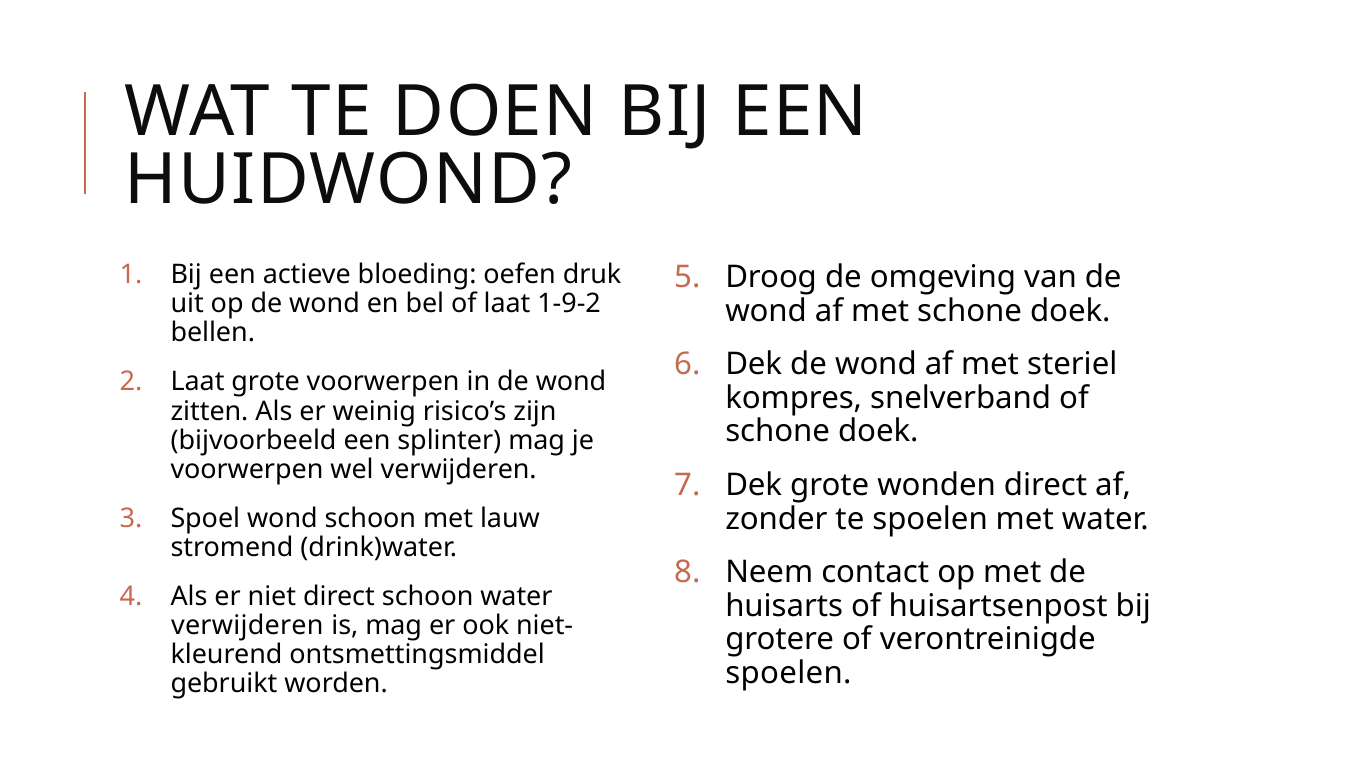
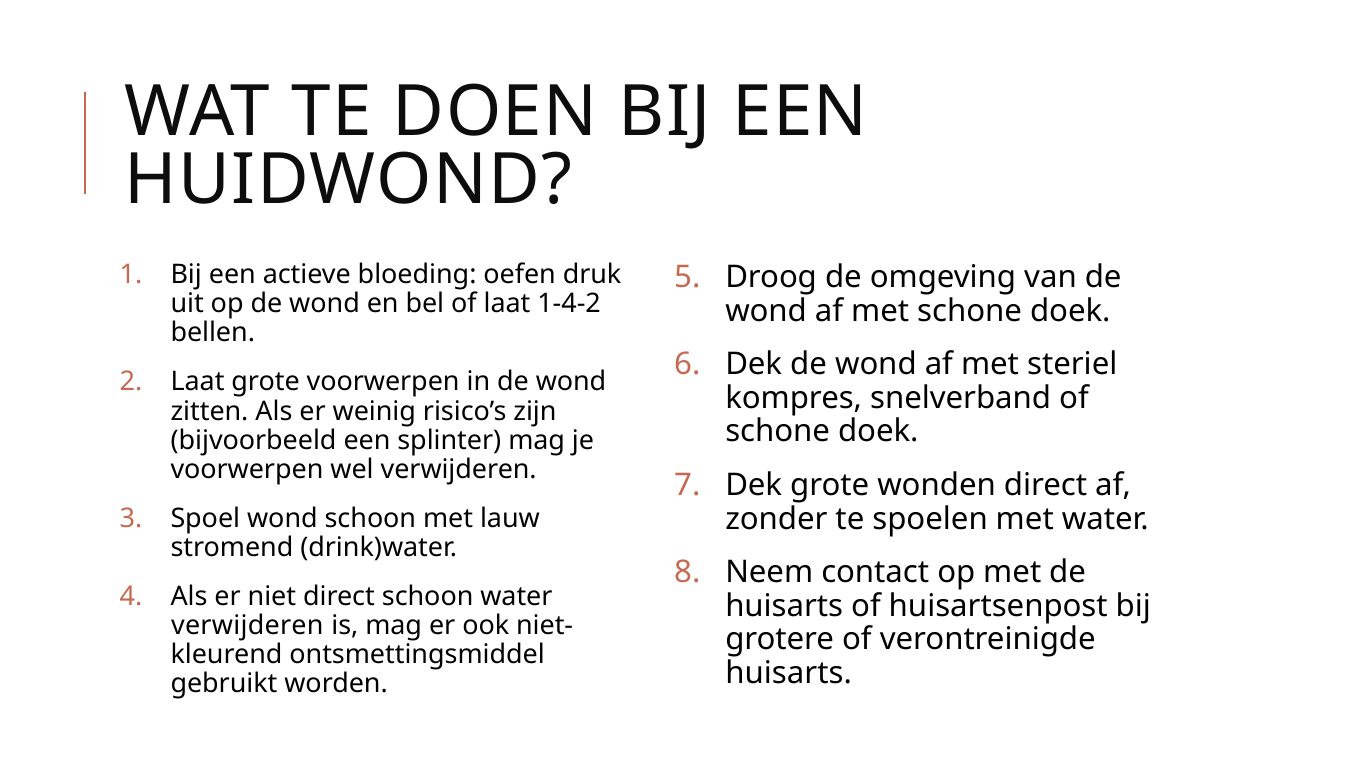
1-9-2: 1-9-2 -> 1-4-2
spoelen at (789, 673): spoelen -> huisarts
